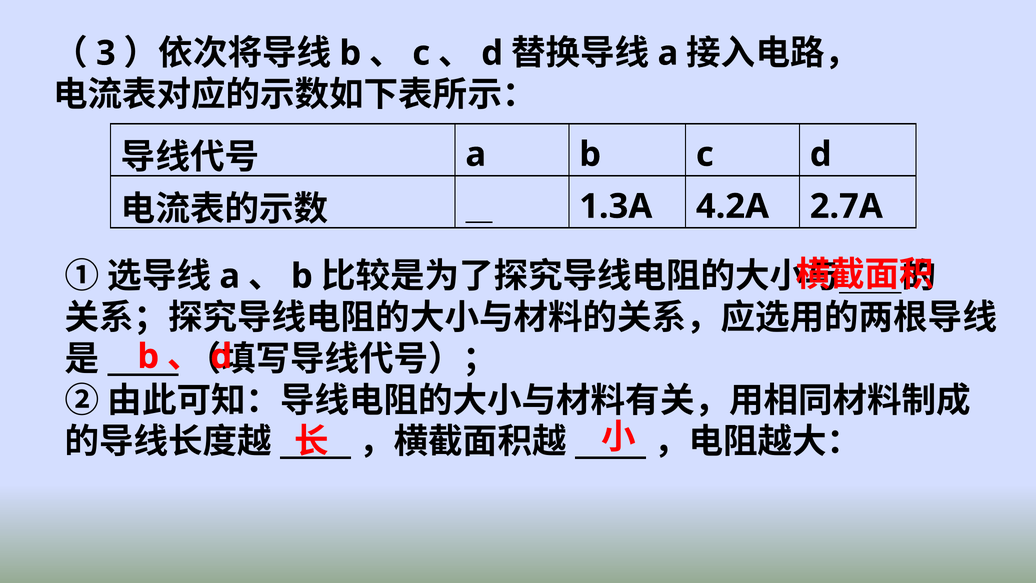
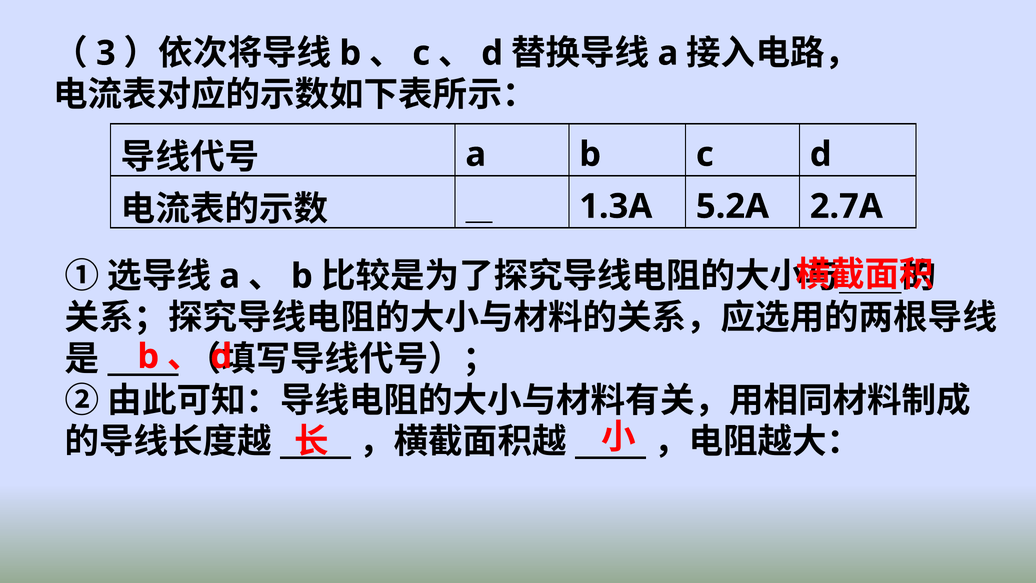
4.2A: 4.2A -> 5.2A
